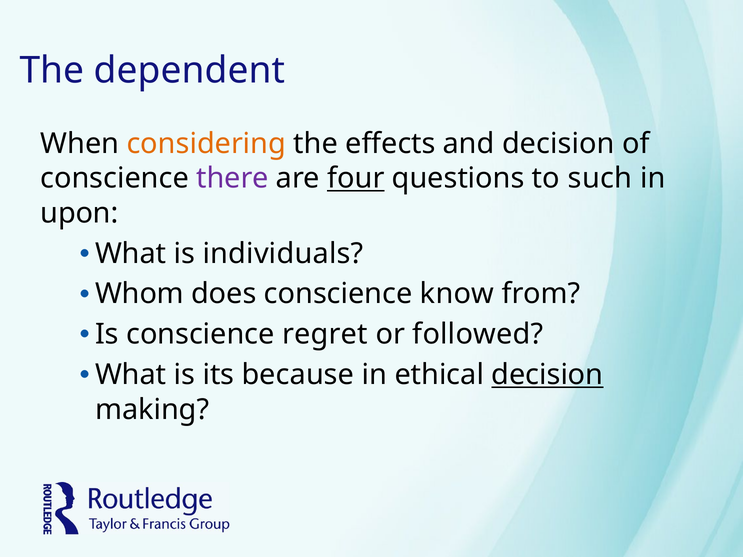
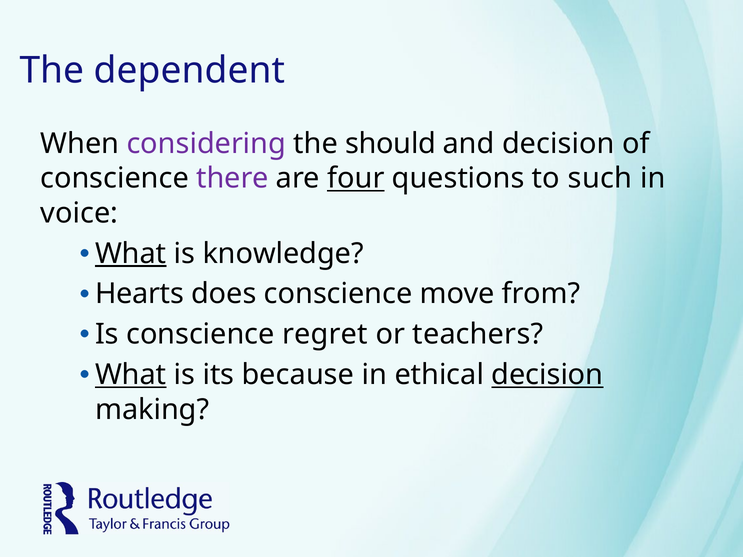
considering colour: orange -> purple
effects: effects -> should
upon: upon -> voice
What at (131, 254) underline: none -> present
individuals: individuals -> knowledge
Whom: Whom -> Hearts
know: know -> move
followed: followed -> teachers
What at (131, 375) underline: none -> present
